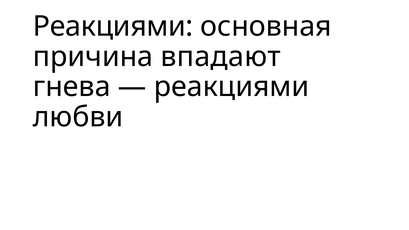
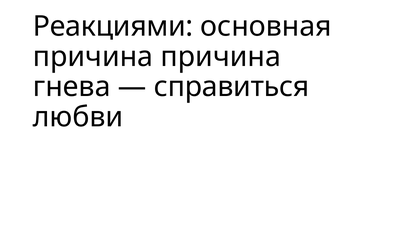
причина впадают: впадают -> причина
реакциями at (232, 87): реакциями -> справиться
